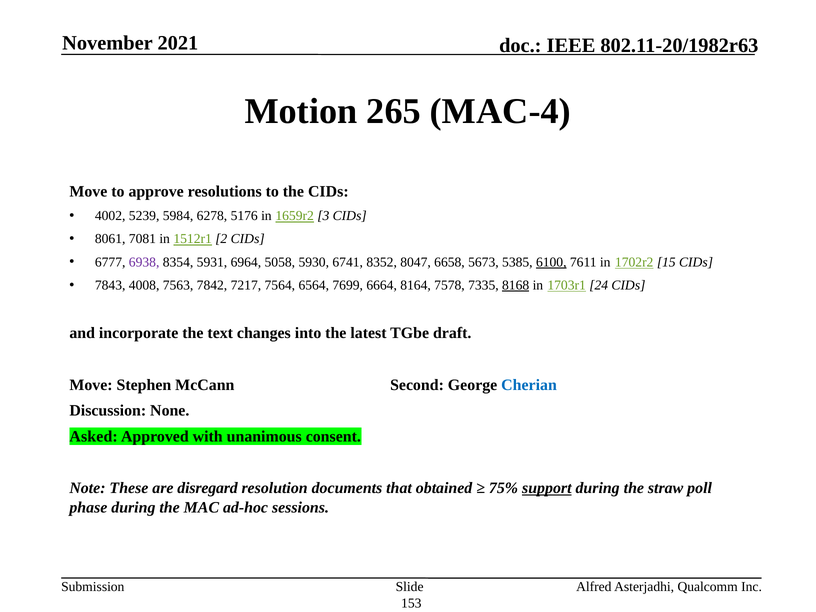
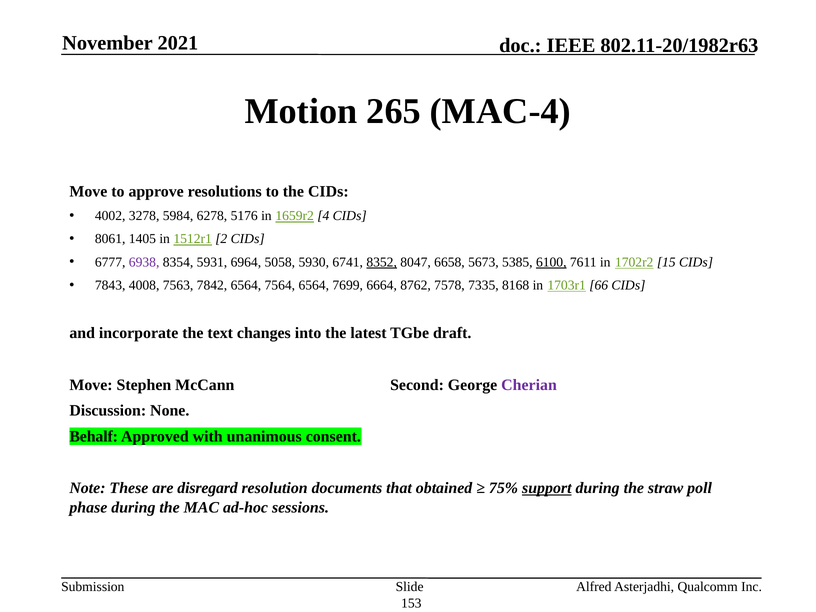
5239: 5239 -> 3278
3: 3 -> 4
7081: 7081 -> 1405
8352 underline: none -> present
7842 7217: 7217 -> 6564
8164: 8164 -> 8762
8168 underline: present -> none
24: 24 -> 66
Cherian colour: blue -> purple
Asked: Asked -> Behalf
